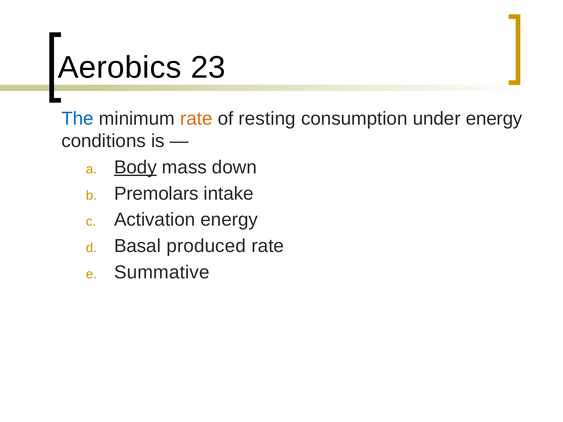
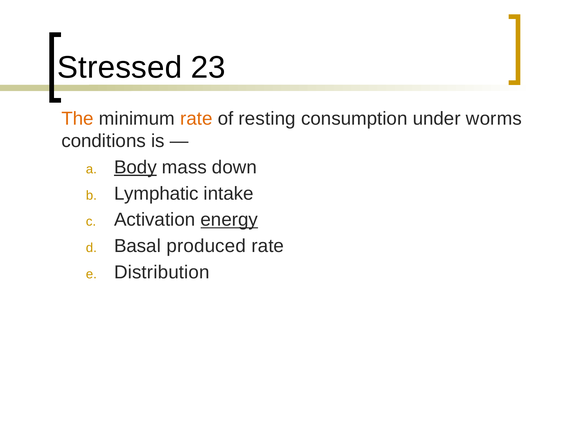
Aerobics: Aerobics -> Stressed
The colour: blue -> orange
under energy: energy -> worms
Premolars: Premolars -> Lymphatic
energy at (229, 220) underline: none -> present
Summative: Summative -> Distribution
